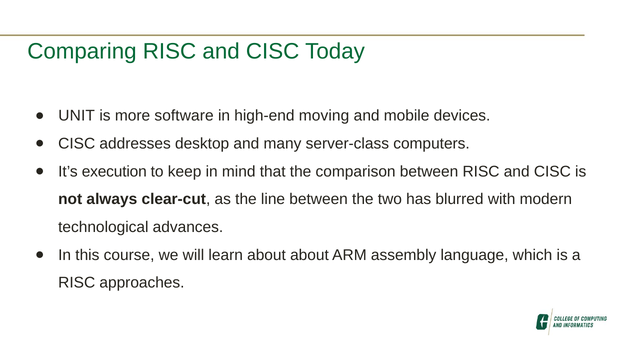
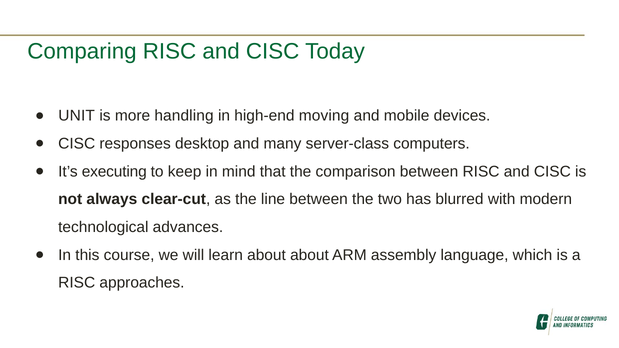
software: software -> handling
addresses: addresses -> responses
execution: execution -> executing
